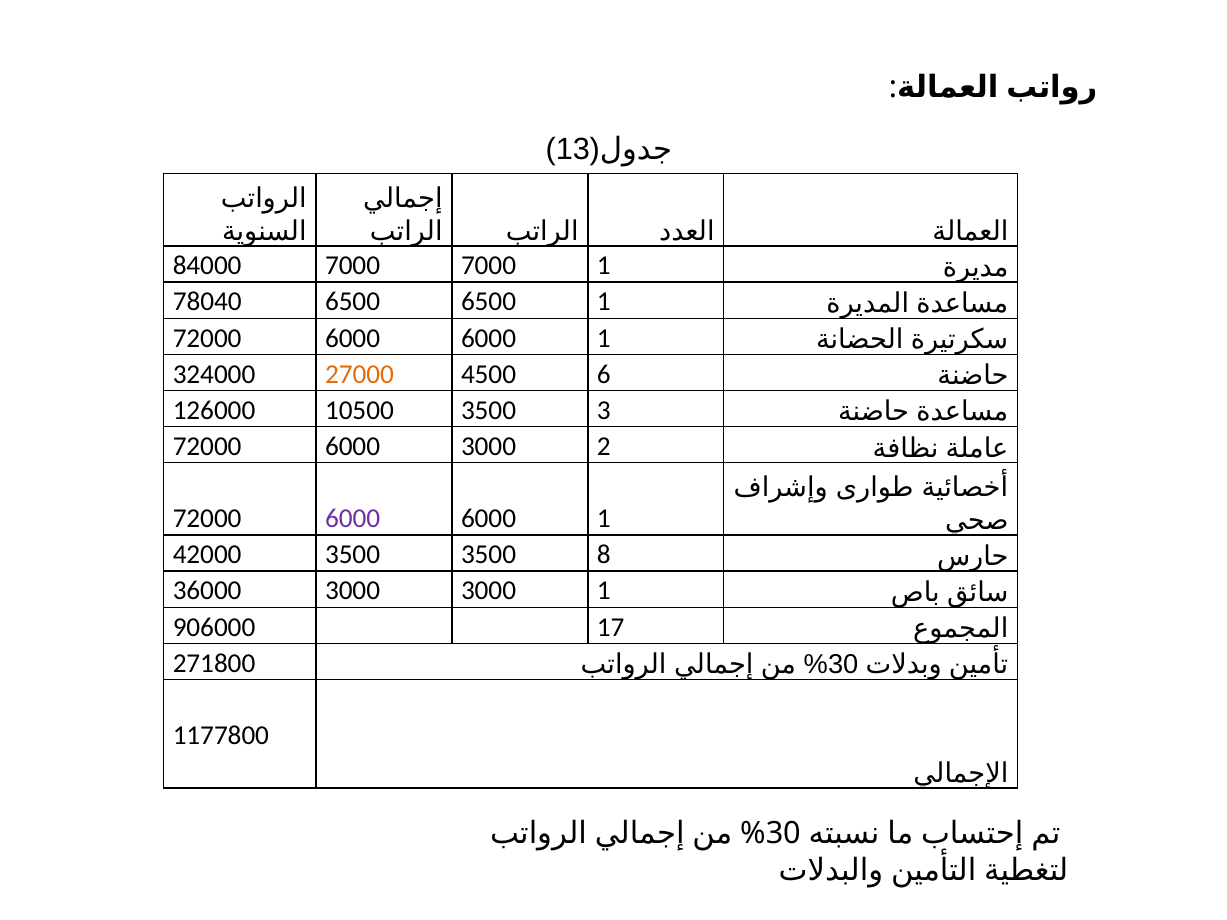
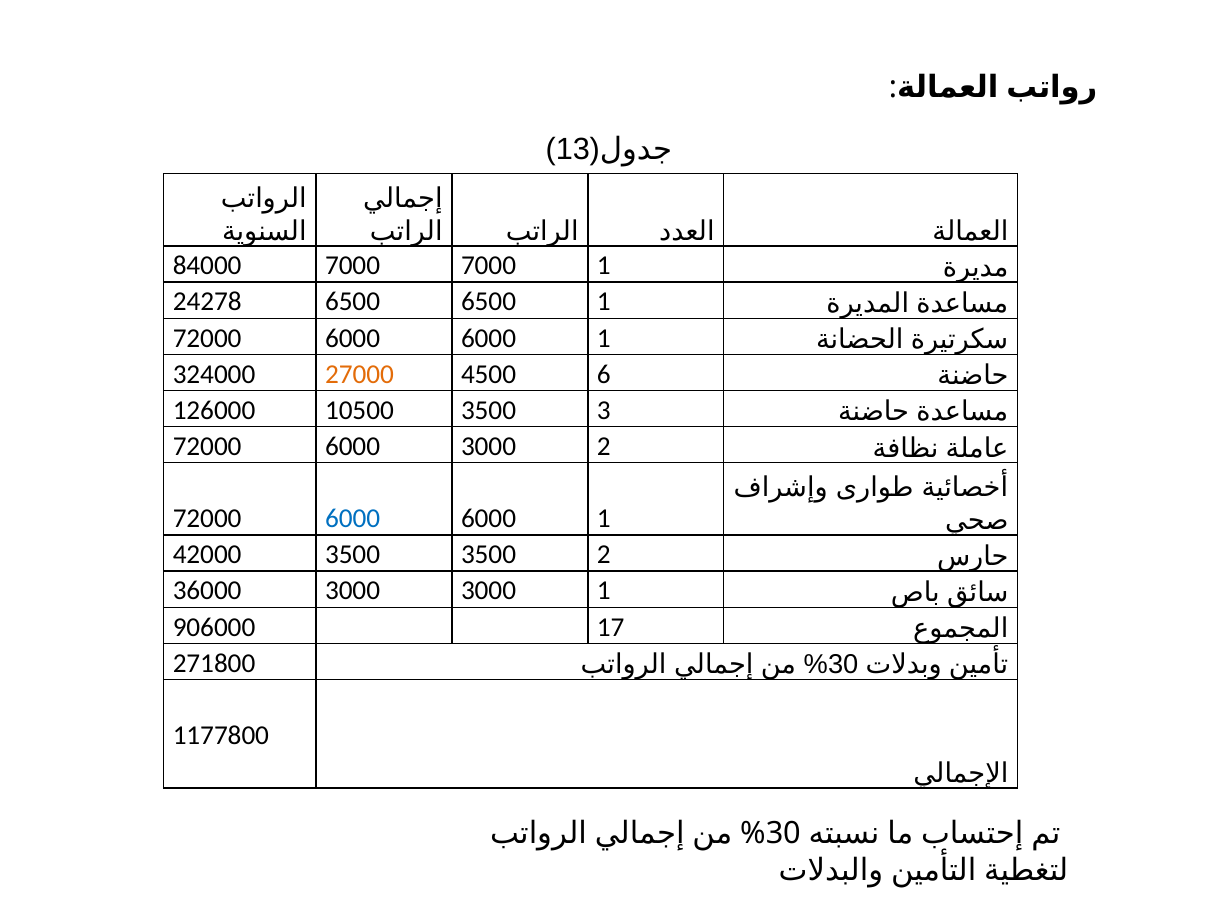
78040: 78040 -> 24278
6000 at (353, 519) colour: purple -> blue
3500 8: 8 -> 2
